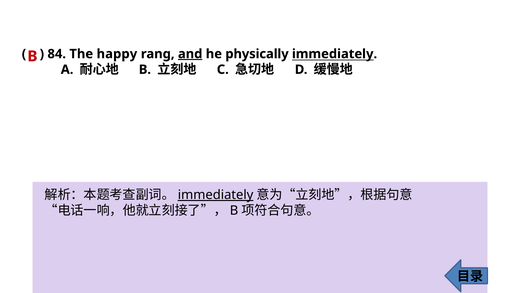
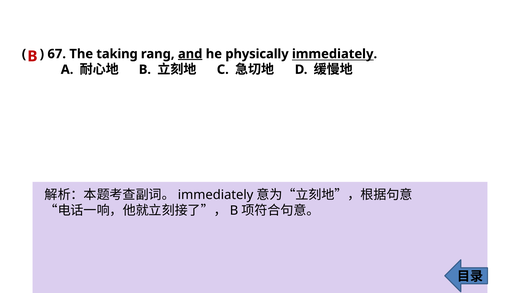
84: 84 -> 67
happy: happy -> taking
immediately at (216, 195) underline: present -> none
